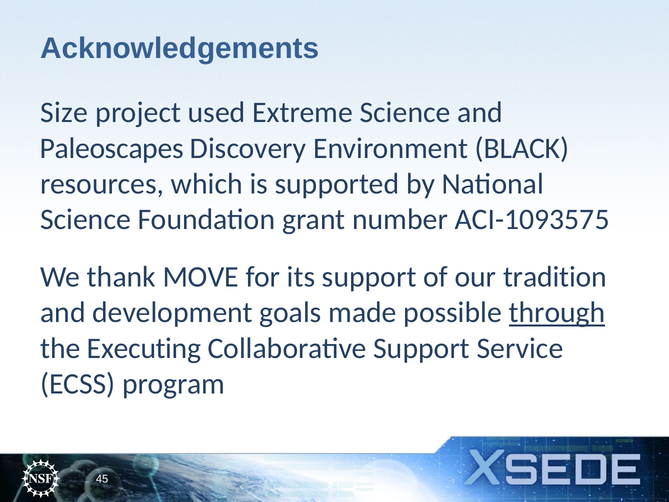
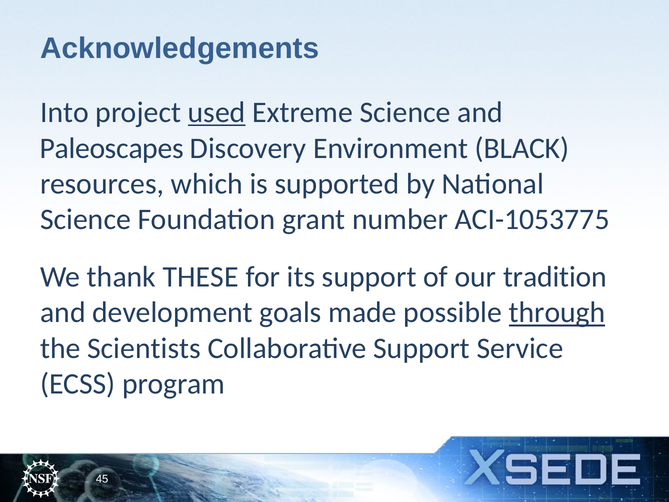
Size: Size -> Into
used underline: none -> present
ACI-1093575: ACI-1093575 -> ACI-1053775
MOVE: MOVE -> THESE
Executing: Executing -> Scientists
